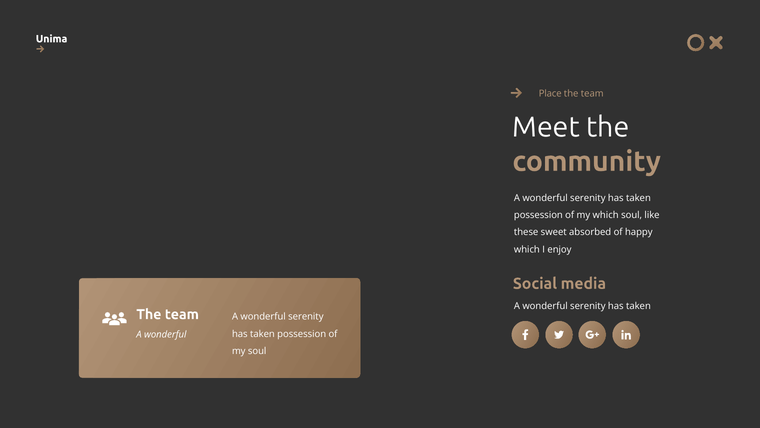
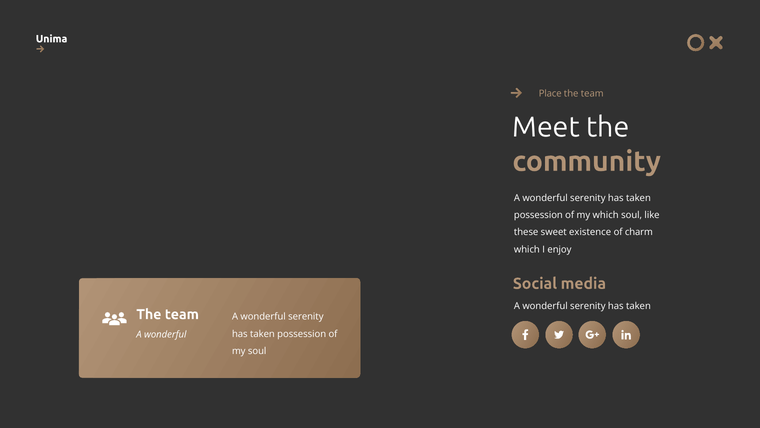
absorbed: absorbed -> existence
happy: happy -> charm
